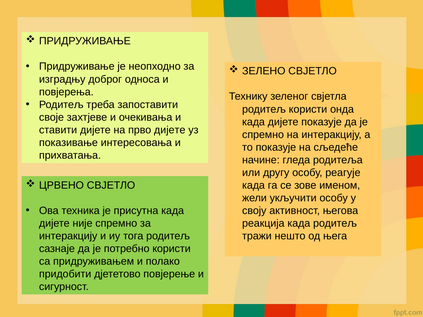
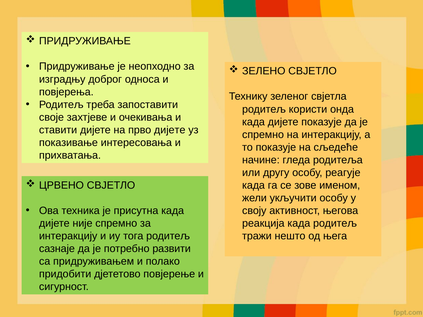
потребно користи: користи -> развити
